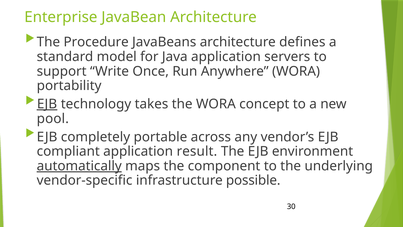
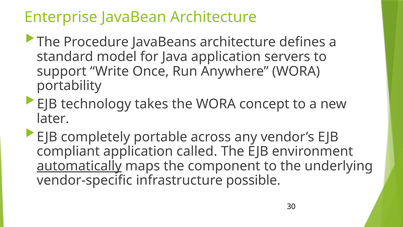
EJB at (47, 104) underline: present -> none
pool: pool -> later
result: result -> called
